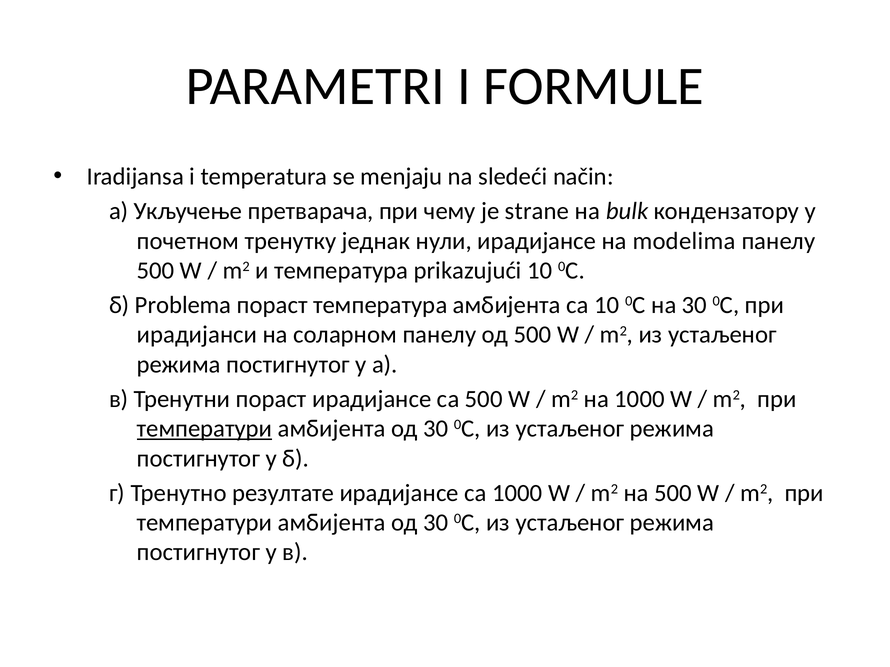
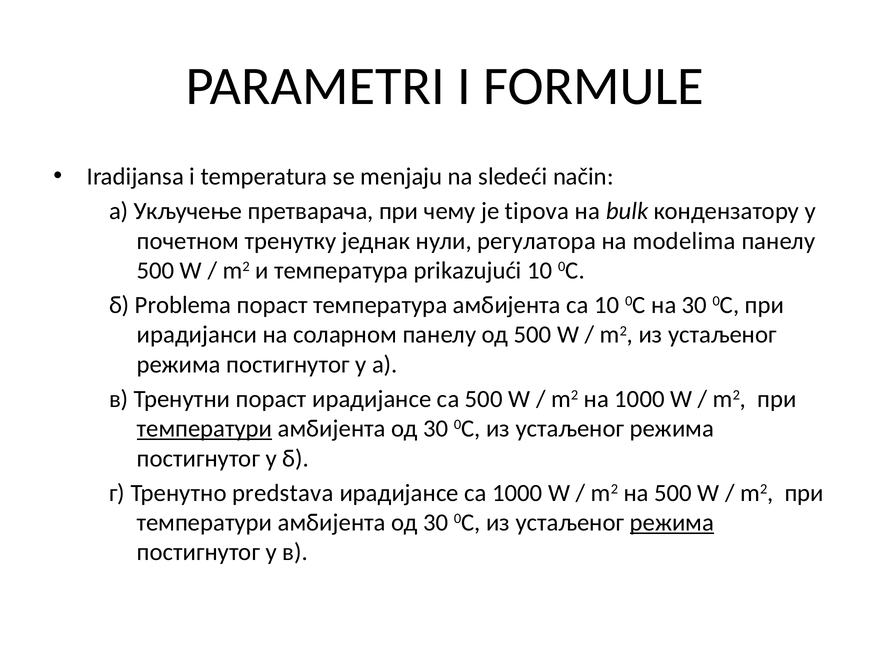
strane: strane -> tipova
нули ирадијансе: ирадијансе -> регулатора
резултате: резултате -> predstava
режима at (672, 523) underline: none -> present
